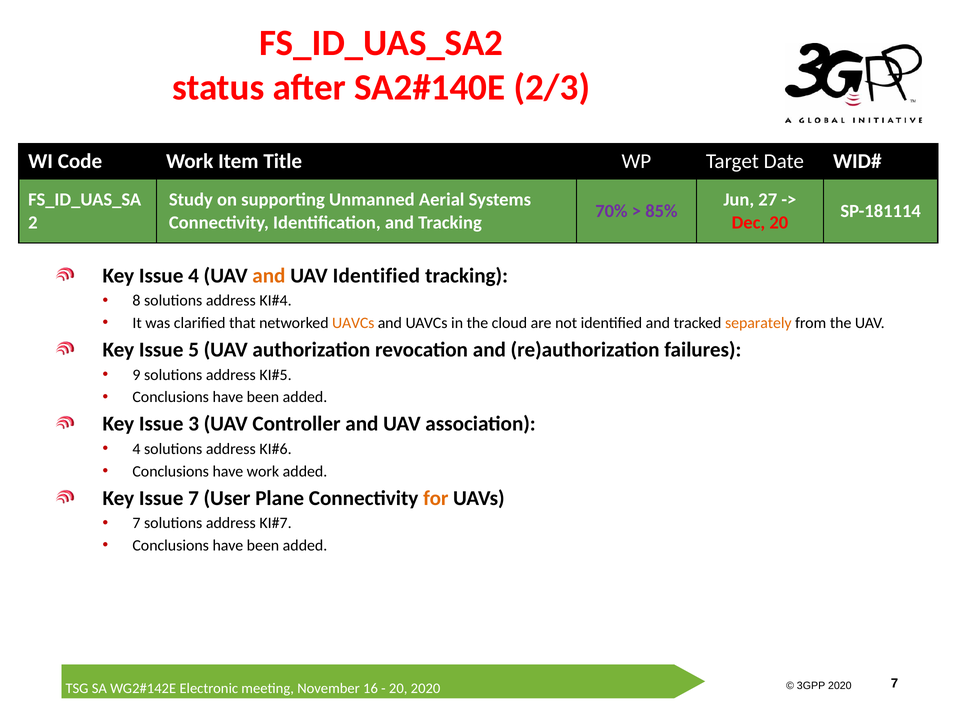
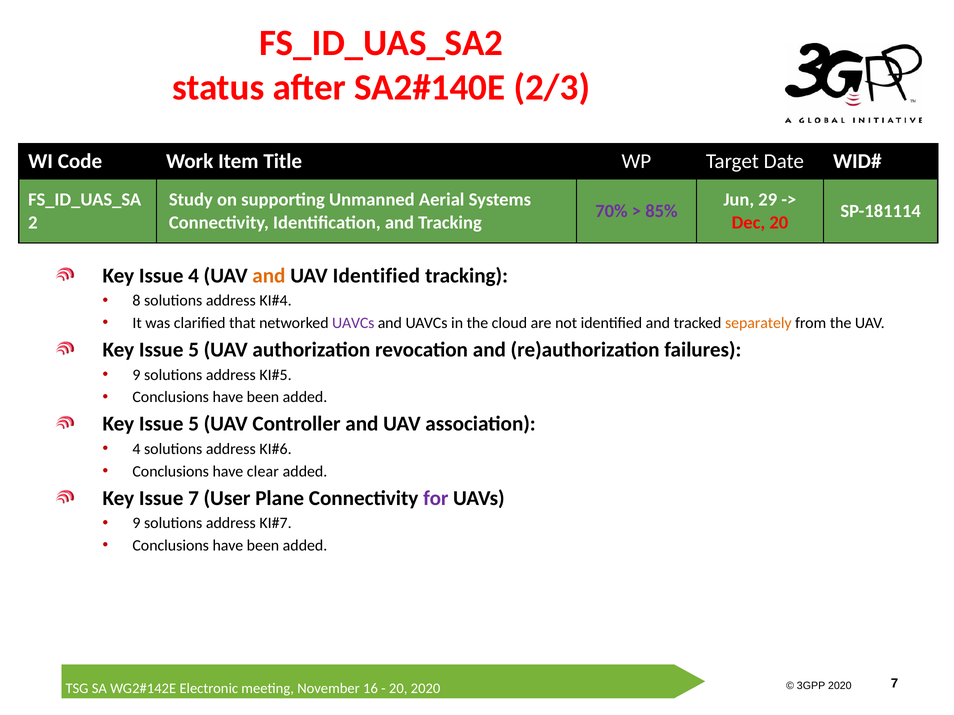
27: 27 -> 29
UAVCs at (353, 323) colour: orange -> purple
3 at (194, 424): 3 -> 5
have work: work -> clear
for colour: orange -> purple
7 at (136, 524): 7 -> 9
